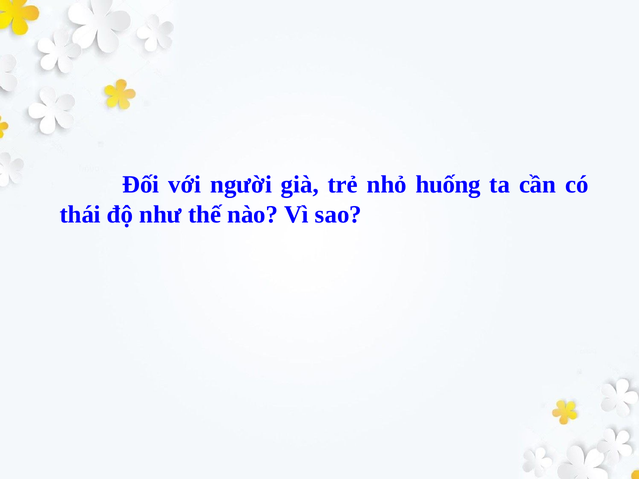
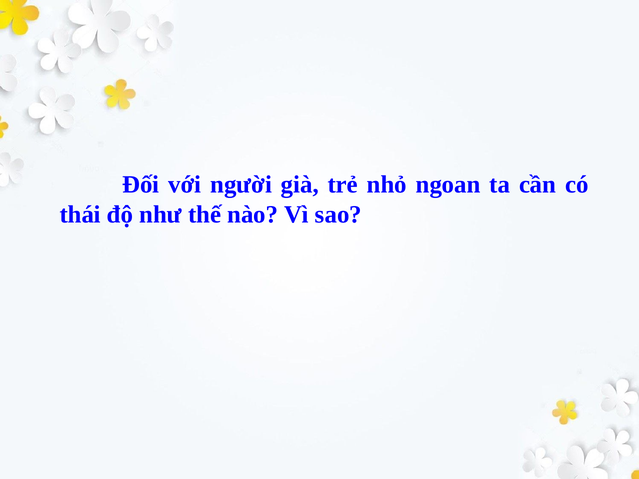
huống: huống -> ngoan
